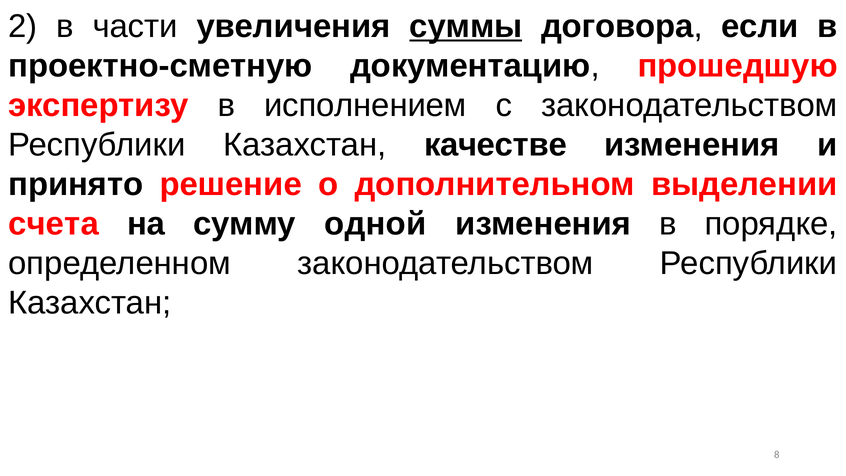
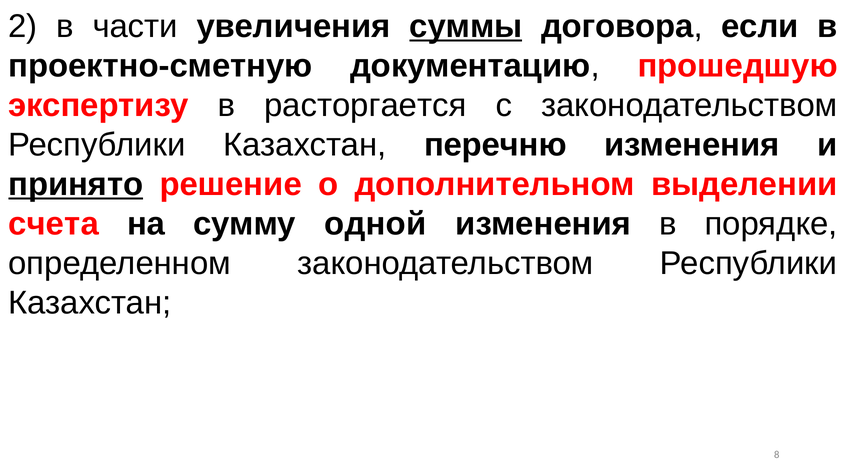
исполнением: исполнением -> расторгается
качестве: качестве -> перечню
принято underline: none -> present
